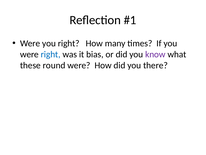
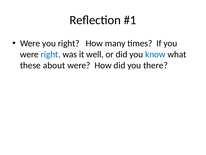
bias: bias -> well
know colour: purple -> blue
round: round -> about
